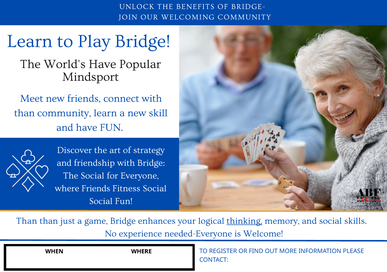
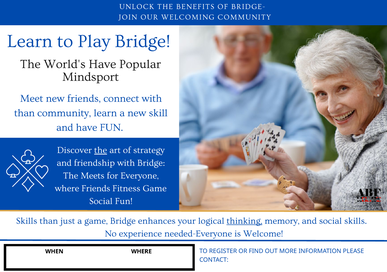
the at (101, 150) underline: none -> present
The Social: Social -> Meets
Fitness Social: Social -> Game
Than at (27, 221): Than -> Skills
